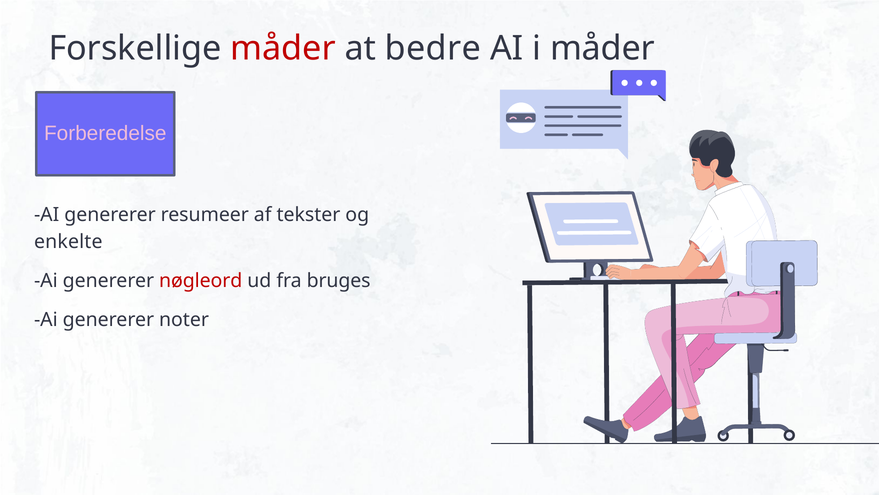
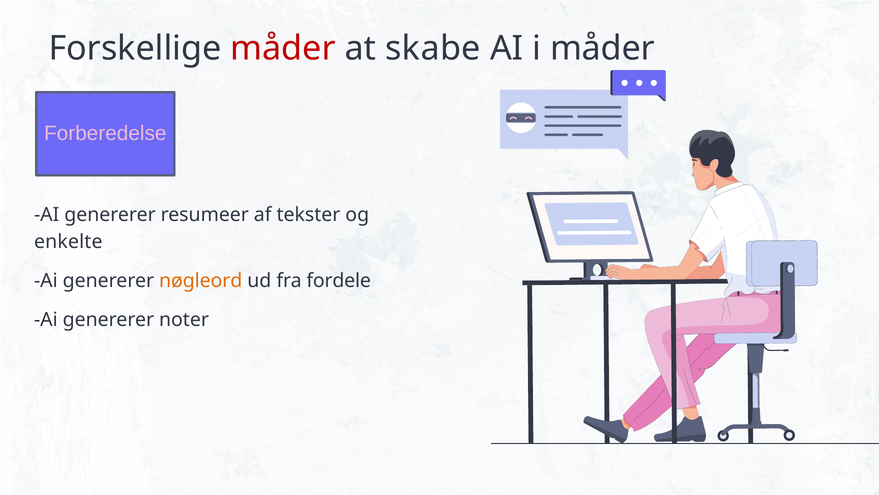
bedre: bedre -> skabe
nøgleord colour: red -> orange
bruges: bruges -> fordele
